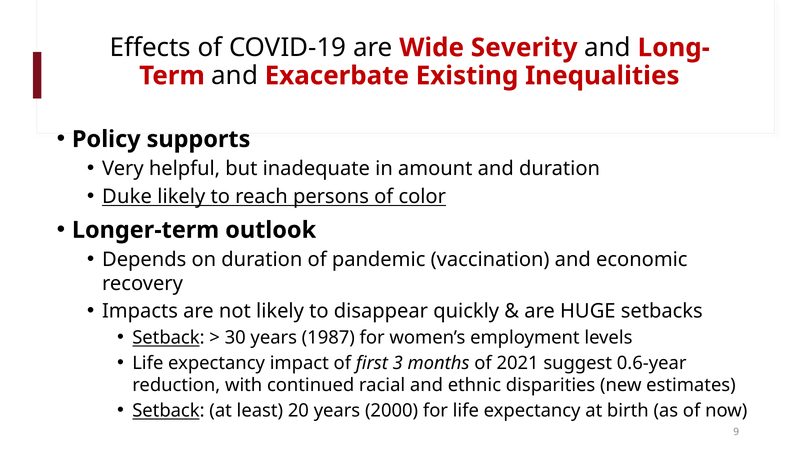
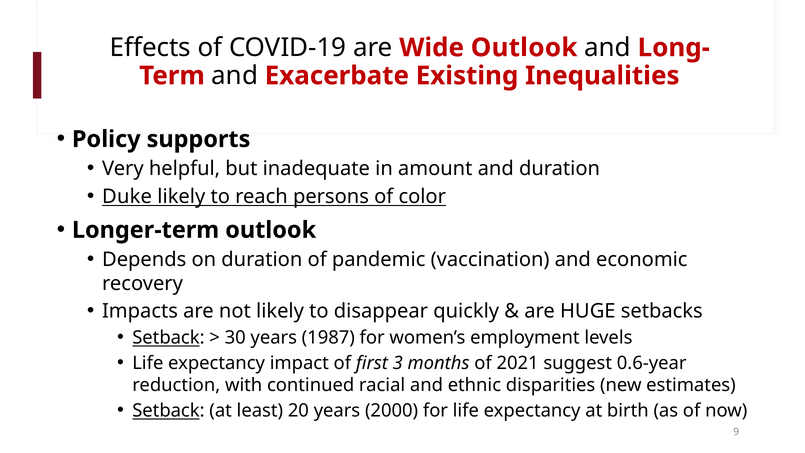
Wide Severity: Severity -> Outlook
